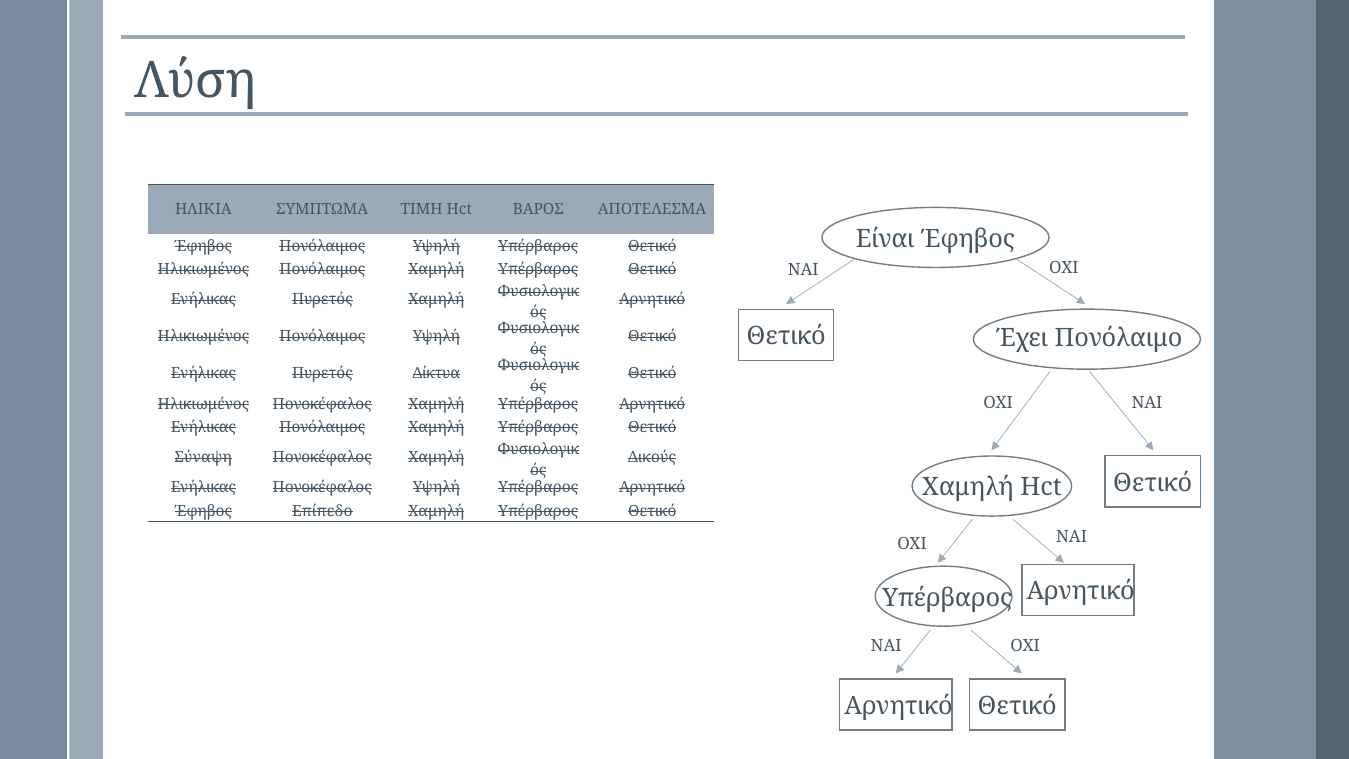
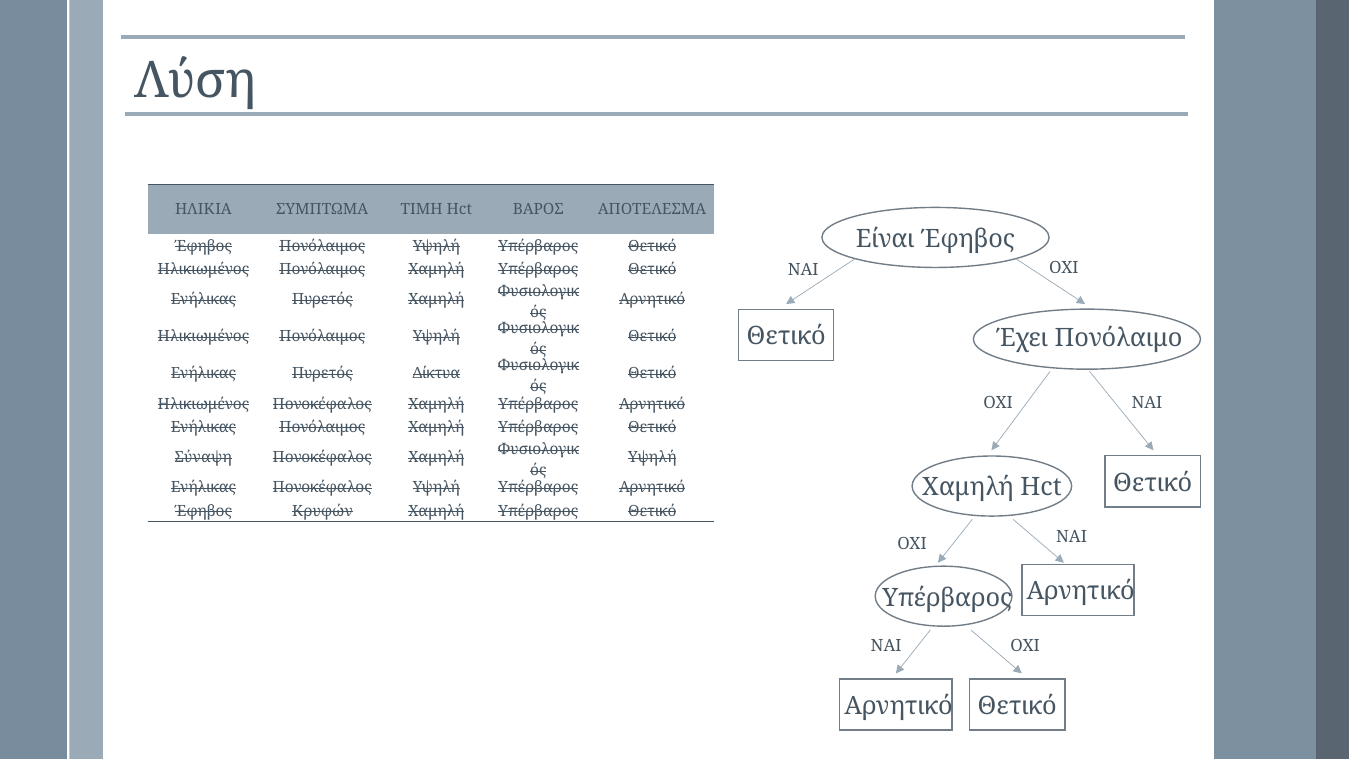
Δικούς at (652, 458): Δικούς -> Υψηλή
Επίπεδο: Επίπεδο -> Κρυφών
